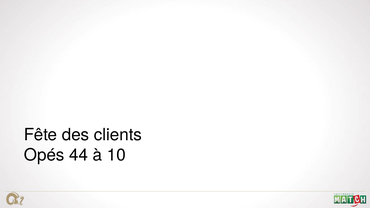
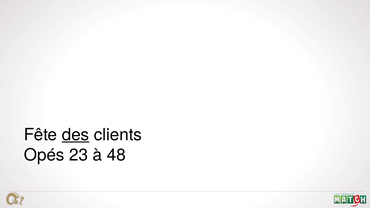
des underline: none -> present
44: 44 -> 23
10: 10 -> 48
